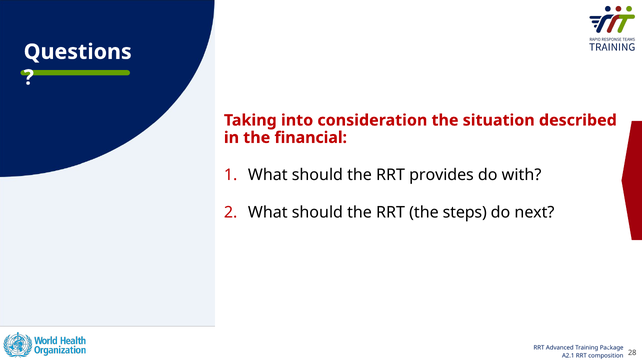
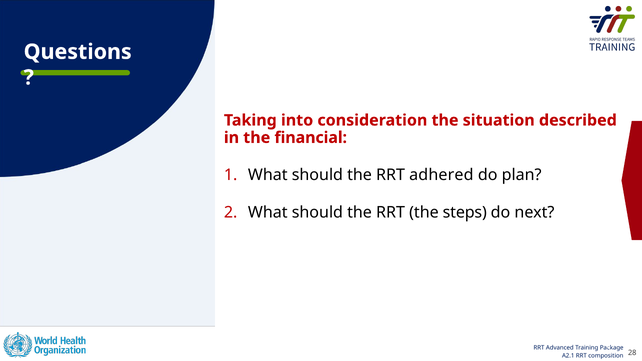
provides: provides -> adhered
with: with -> plan
